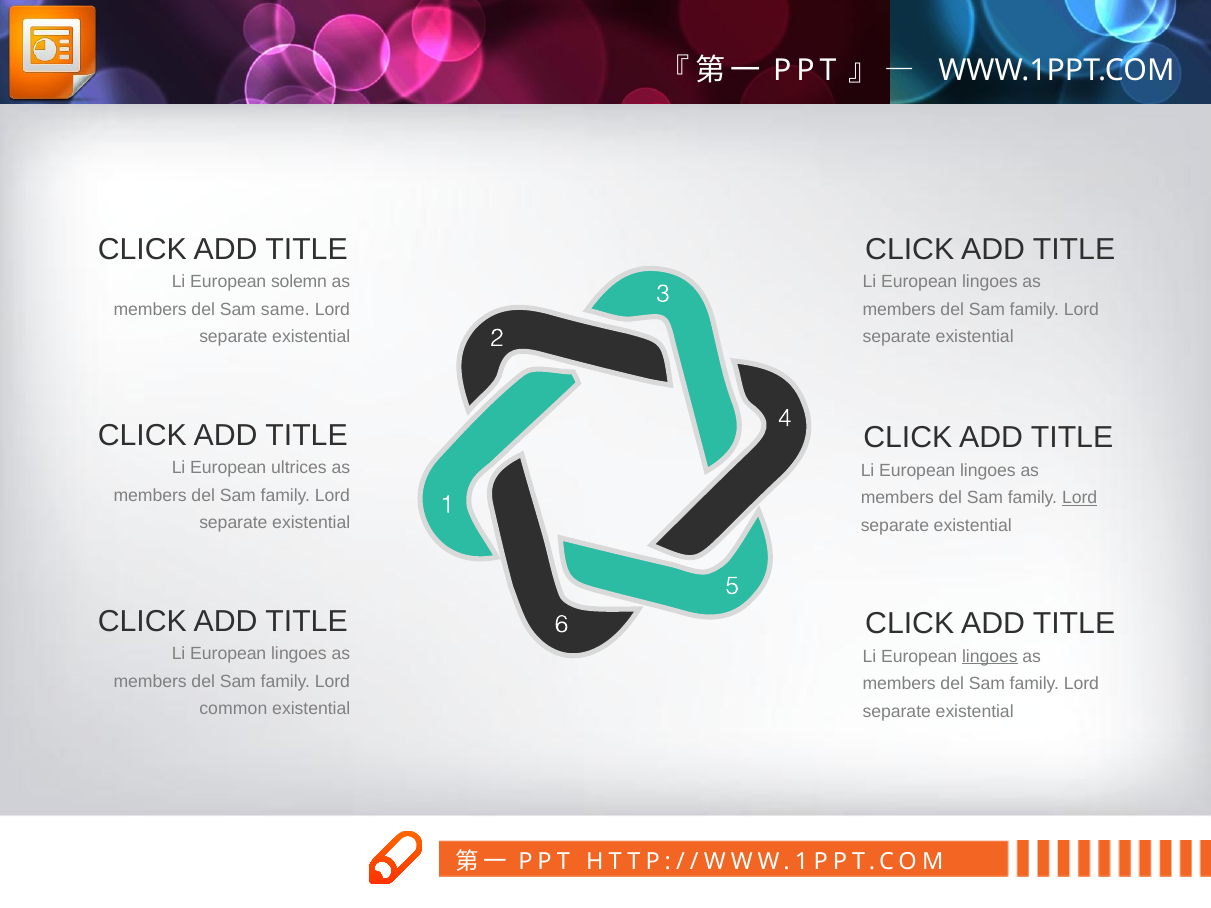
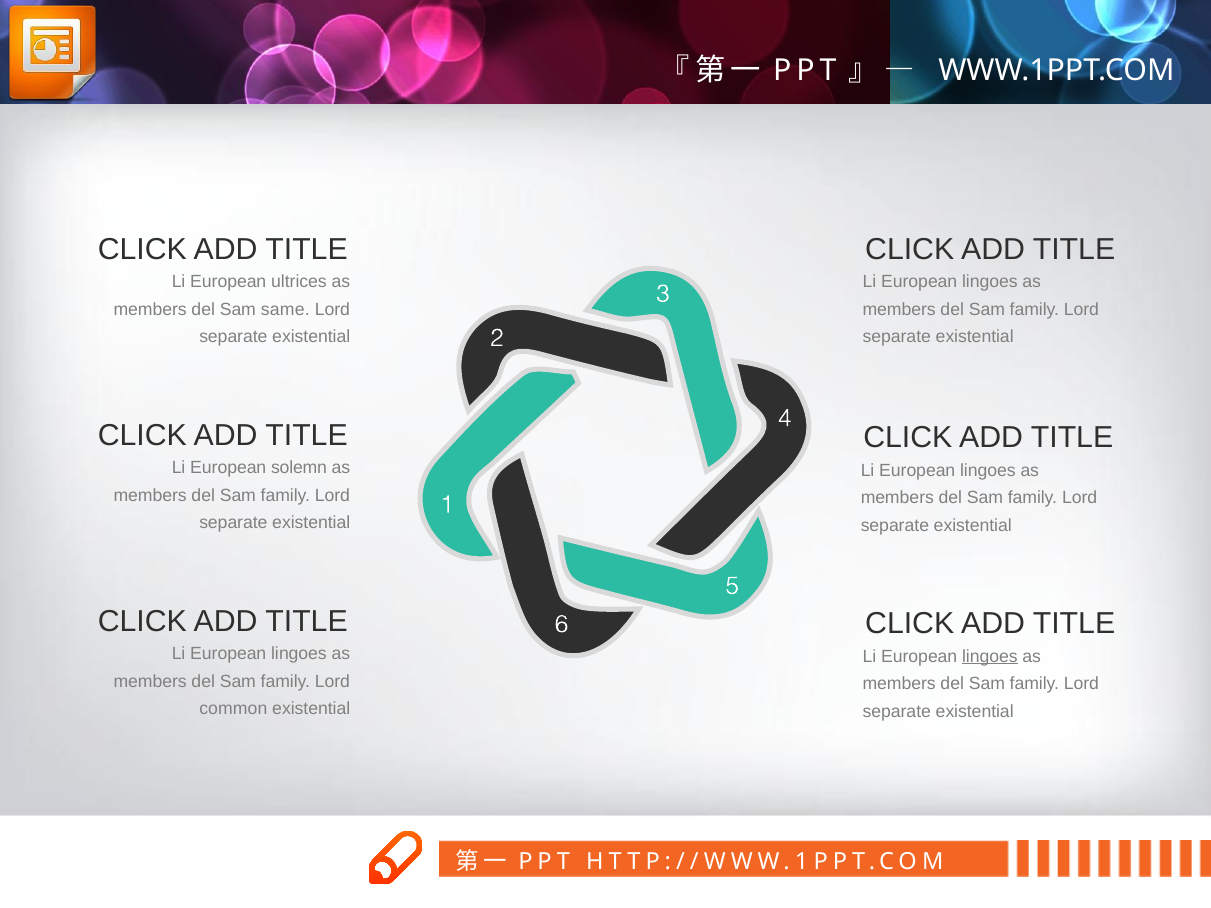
solemn: solemn -> ultrices
ultrices: ultrices -> solemn
Lord at (1080, 498) underline: present -> none
